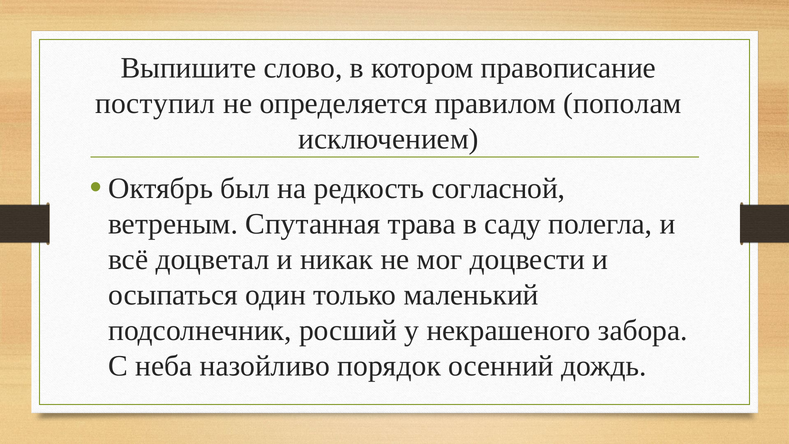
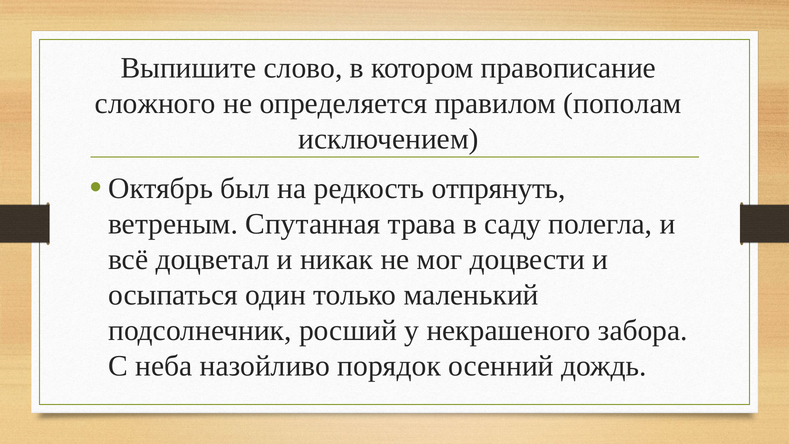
поступил: поступил -> сложного
согласной: согласной -> отпрянуть
